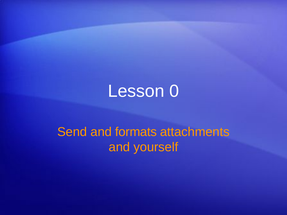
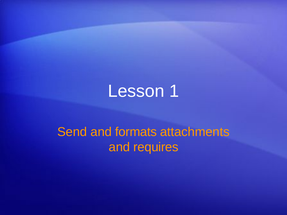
0: 0 -> 1
yourself: yourself -> requires
